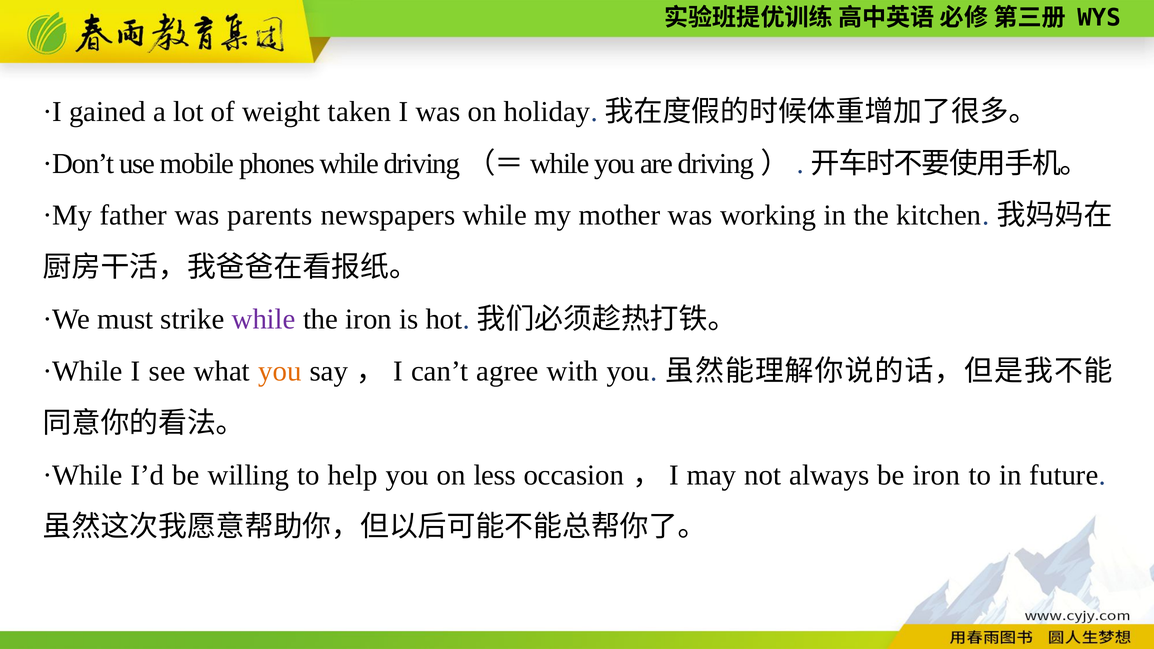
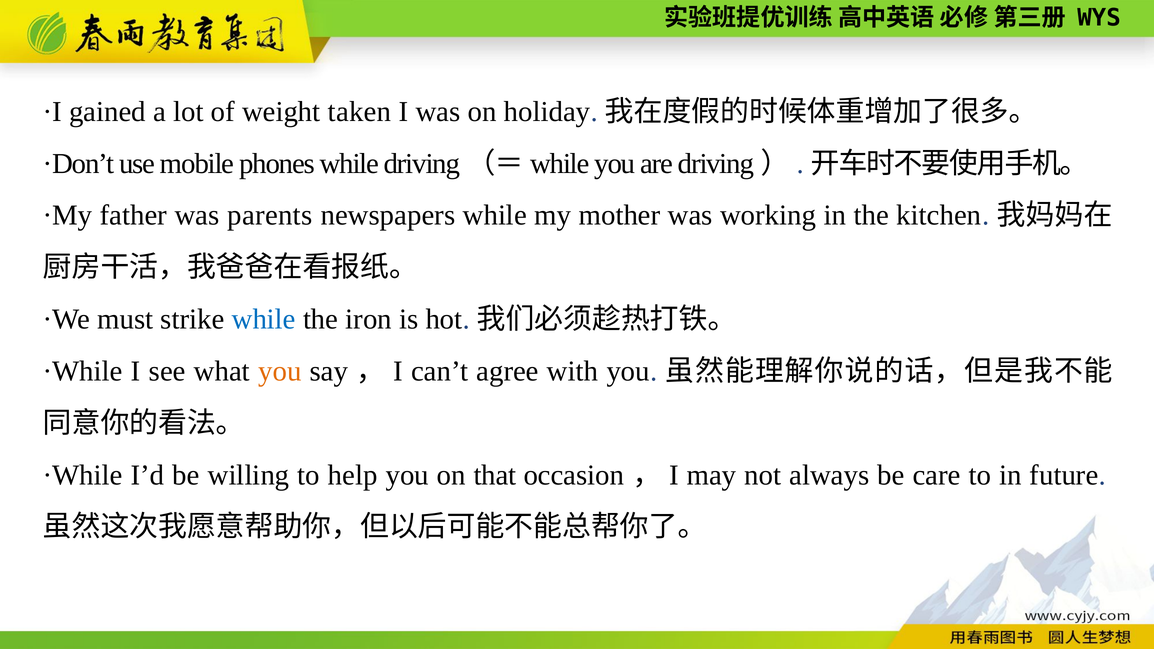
while at (264, 319) colour: purple -> blue
less: less -> that
be iron: iron -> care
